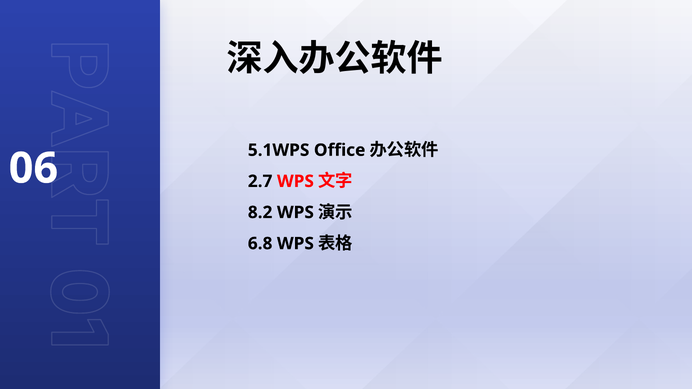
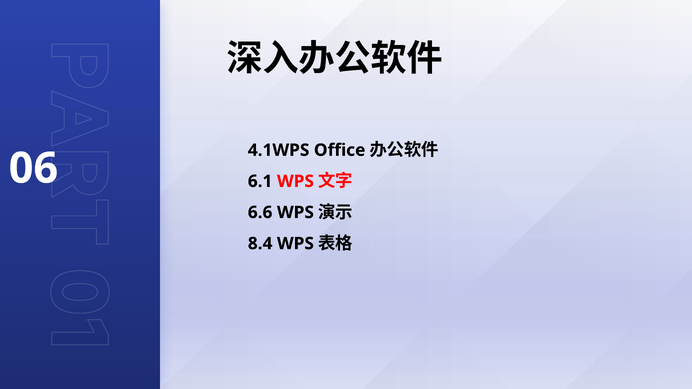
5.1WPS: 5.1WPS -> 4.1WPS
2.7: 2.7 -> 6.1
8.2: 8.2 -> 6.6
6.8: 6.8 -> 8.4
